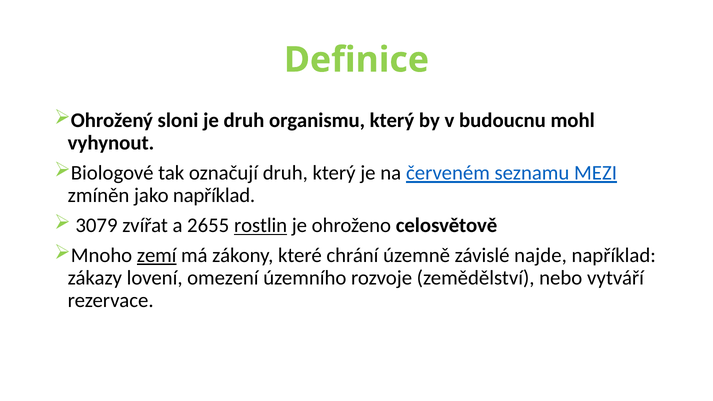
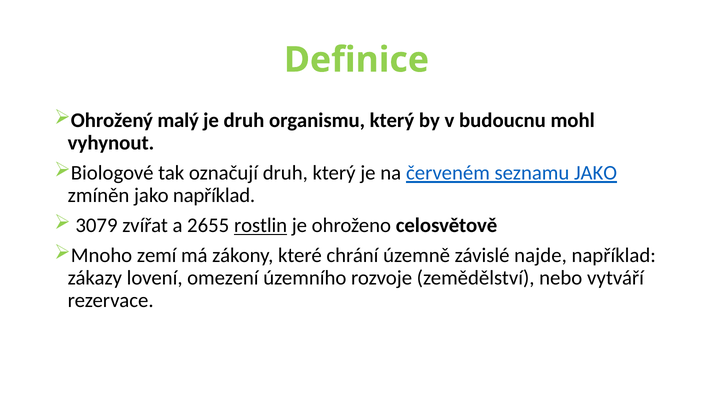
sloni: sloni -> malý
seznamu MEZI: MEZI -> JAKO
zemí underline: present -> none
